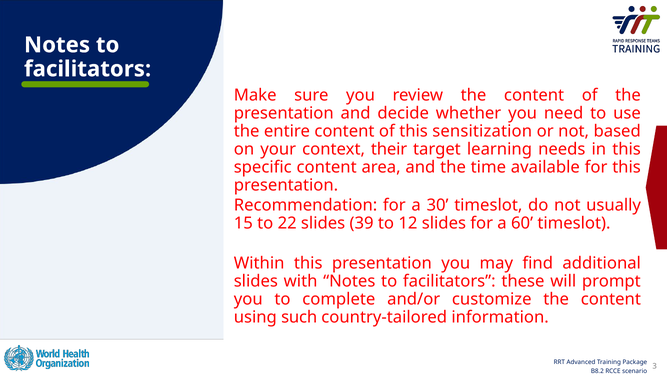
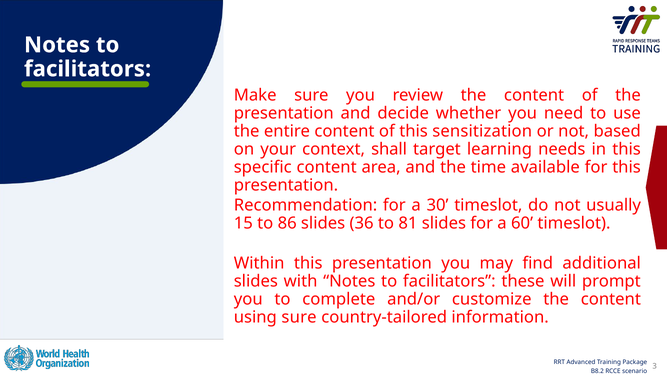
their: their -> shall
22: 22 -> 86
39: 39 -> 36
12: 12 -> 81
using such: such -> sure
